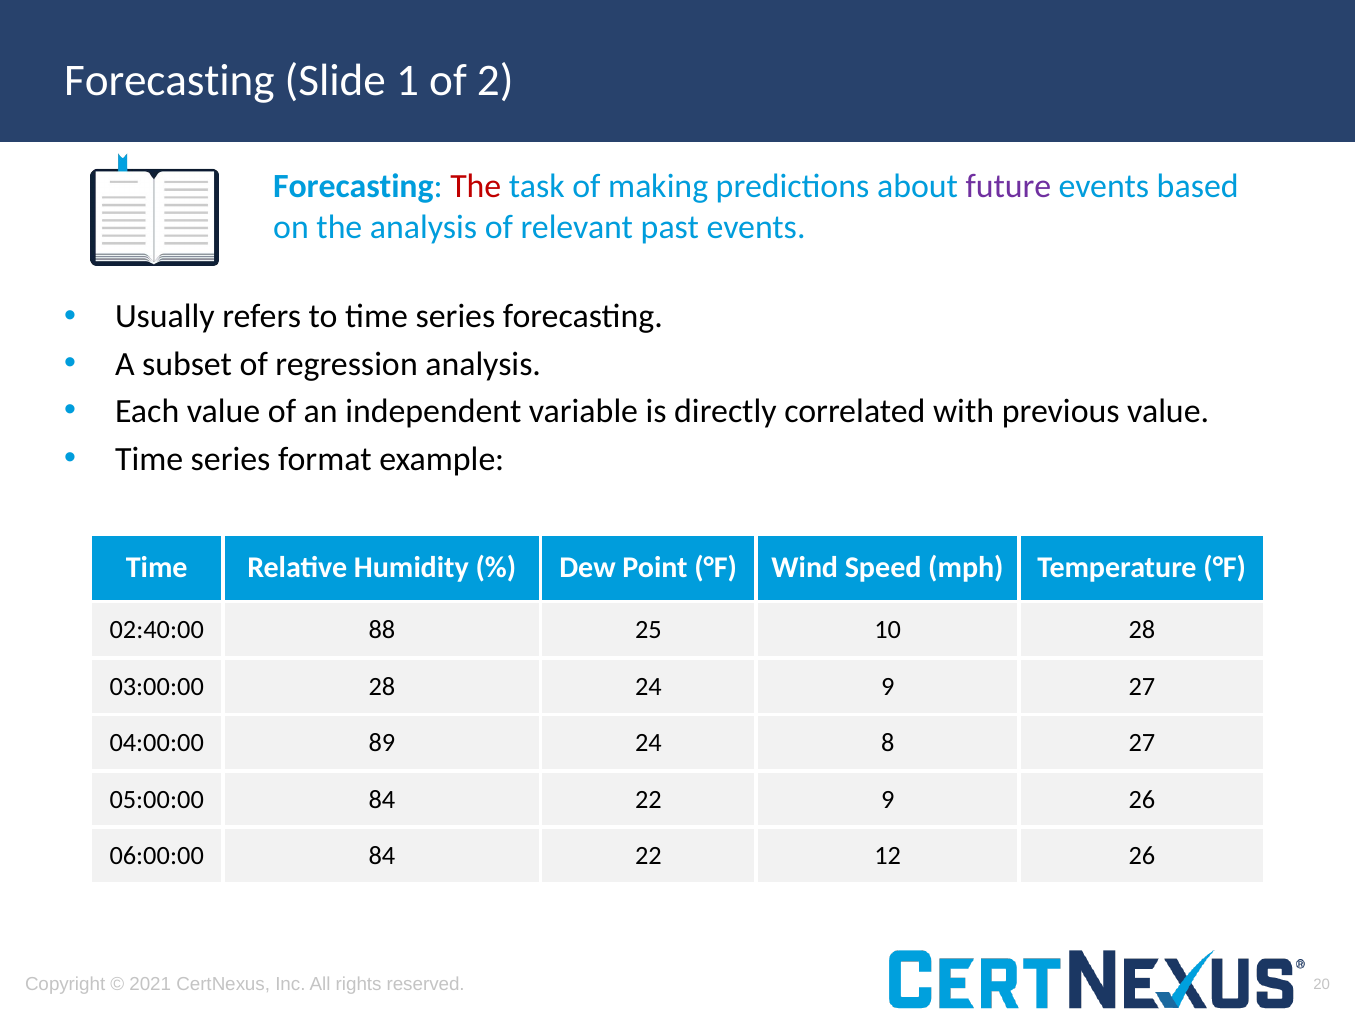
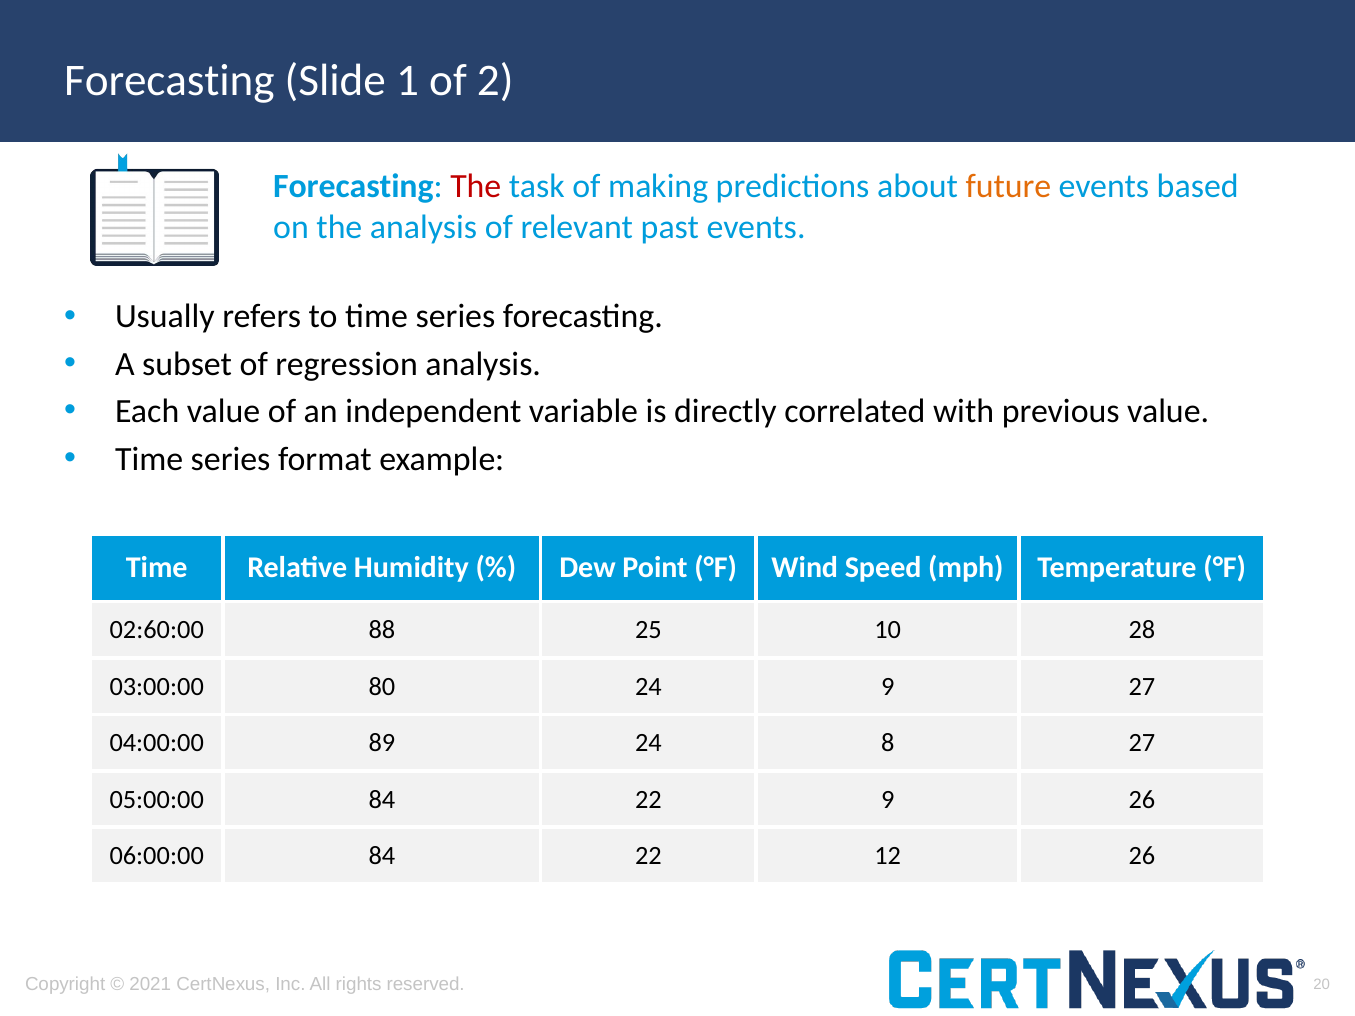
future colour: purple -> orange
02:40:00: 02:40:00 -> 02:60:00
03:00:00 28: 28 -> 80
